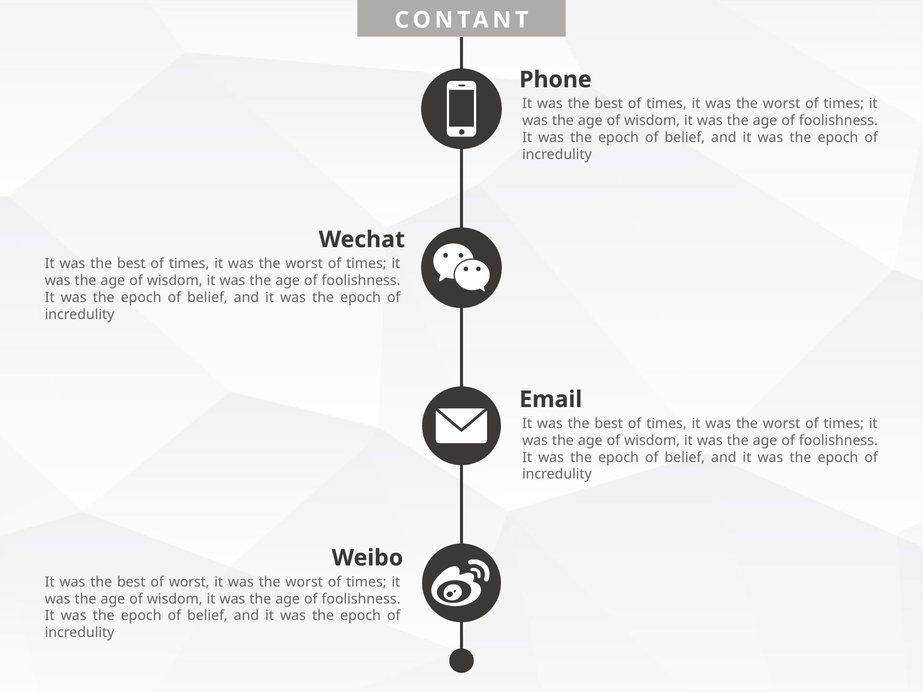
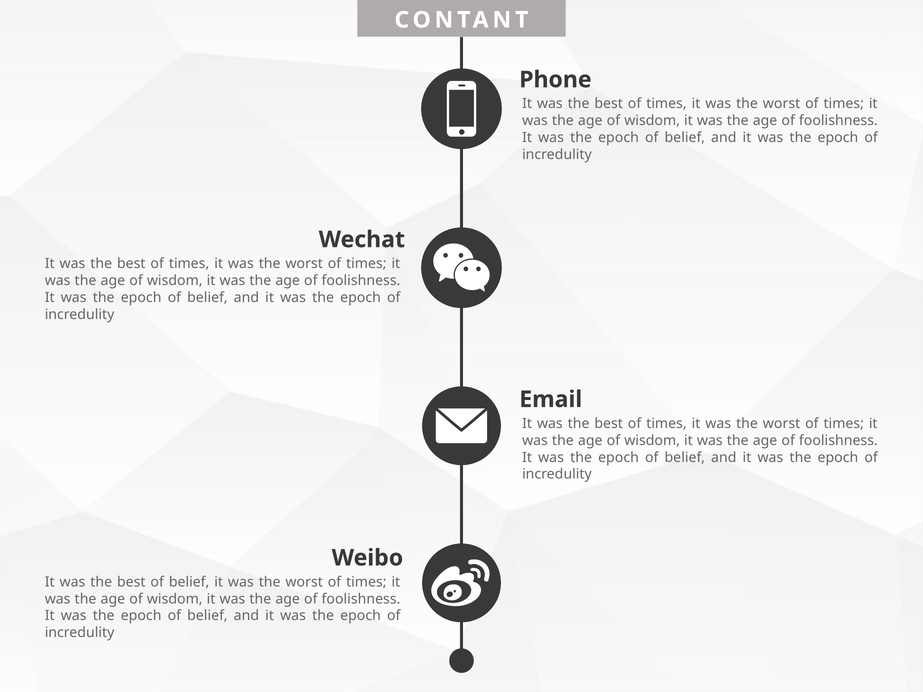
best of worst: worst -> belief
